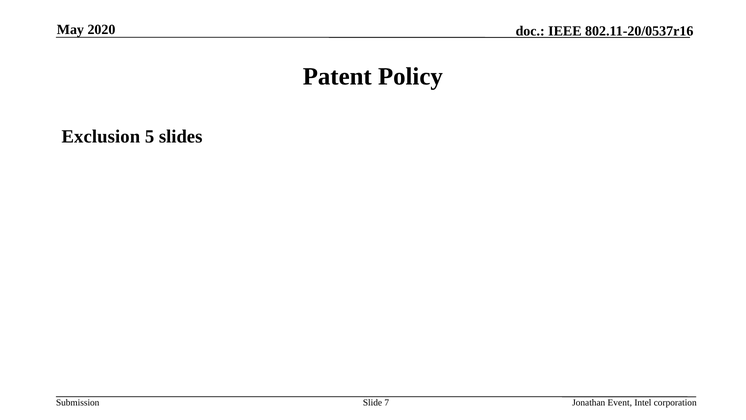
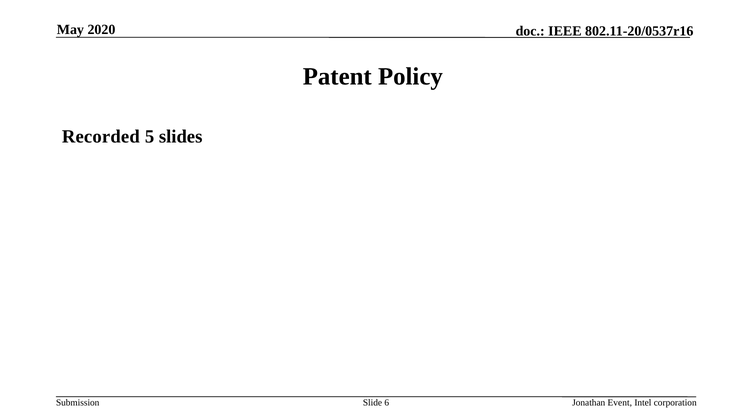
Exclusion: Exclusion -> Recorded
7: 7 -> 6
